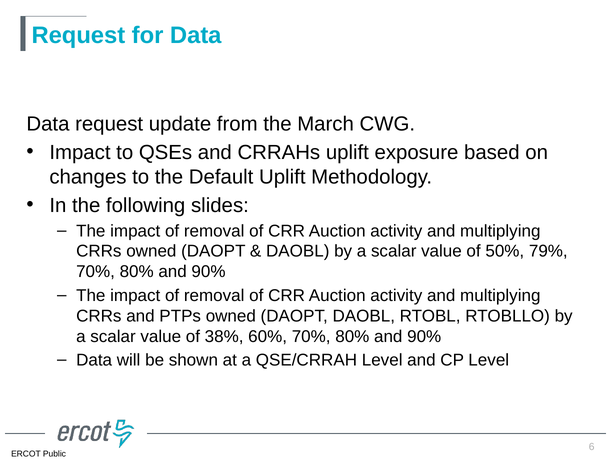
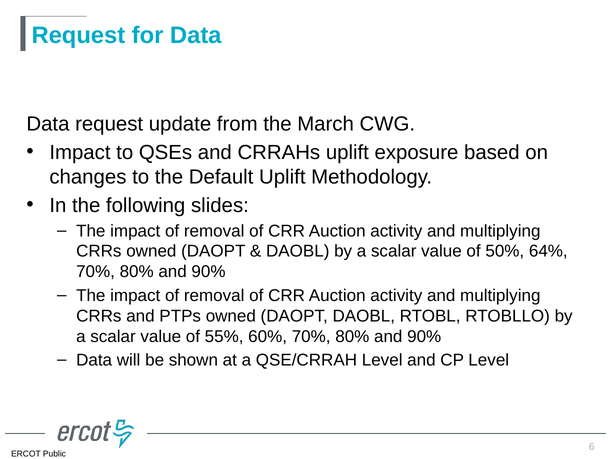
79%: 79% -> 64%
38%: 38% -> 55%
